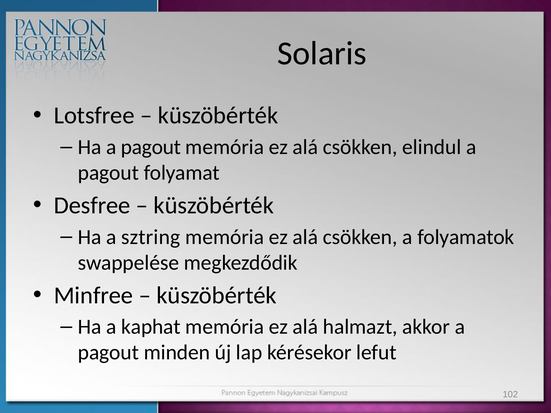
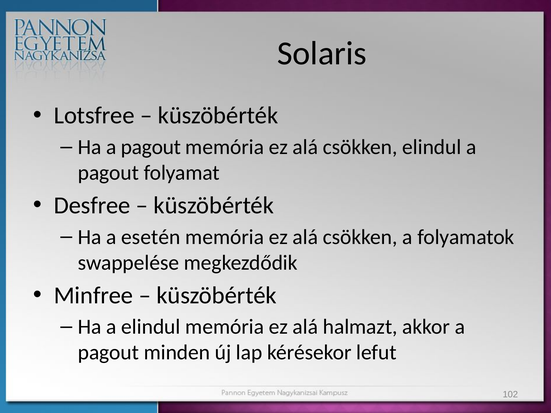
sztring: sztring -> esetén
a kaphat: kaphat -> elindul
